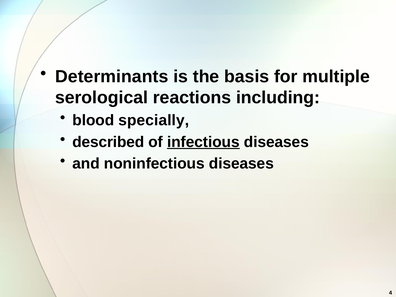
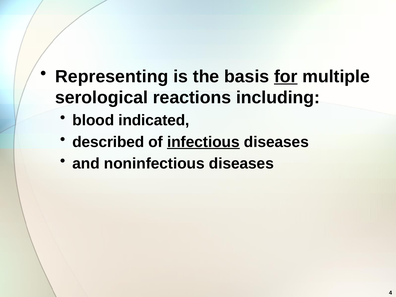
Determinants: Determinants -> Representing
for underline: none -> present
specially: specially -> indicated
